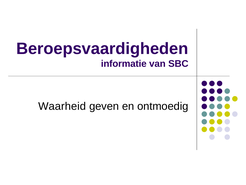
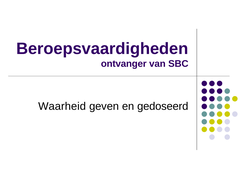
informatie: informatie -> ontvanger
ontmoedig: ontmoedig -> gedoseerd
